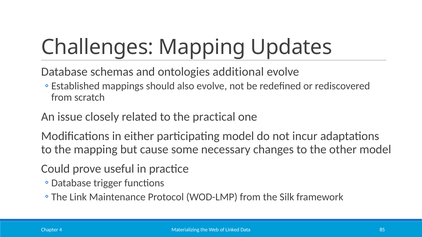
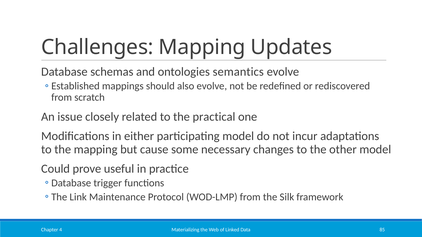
additional: additional -> semantics
